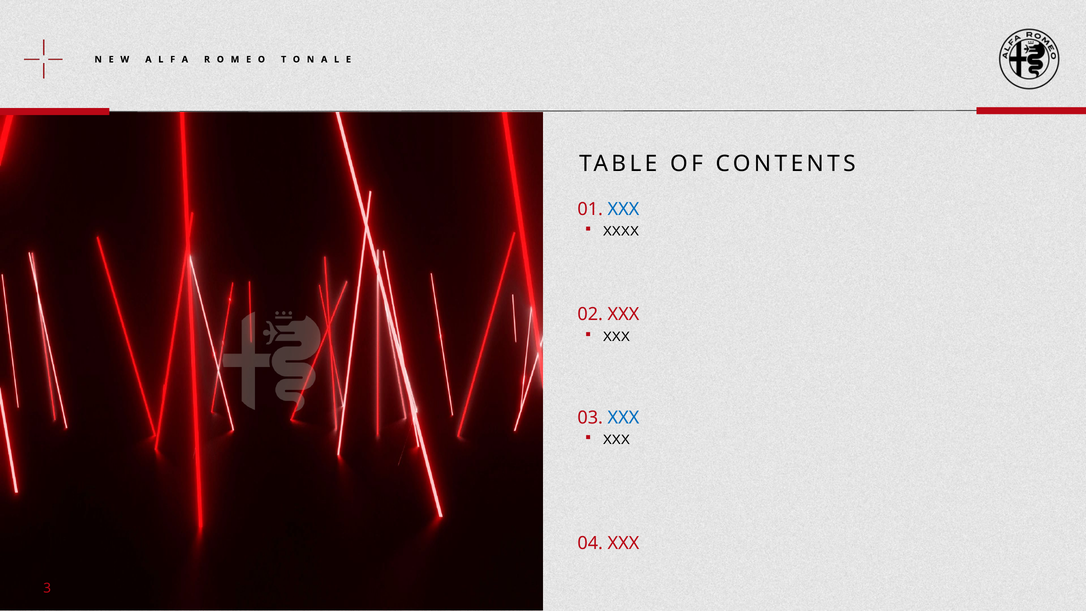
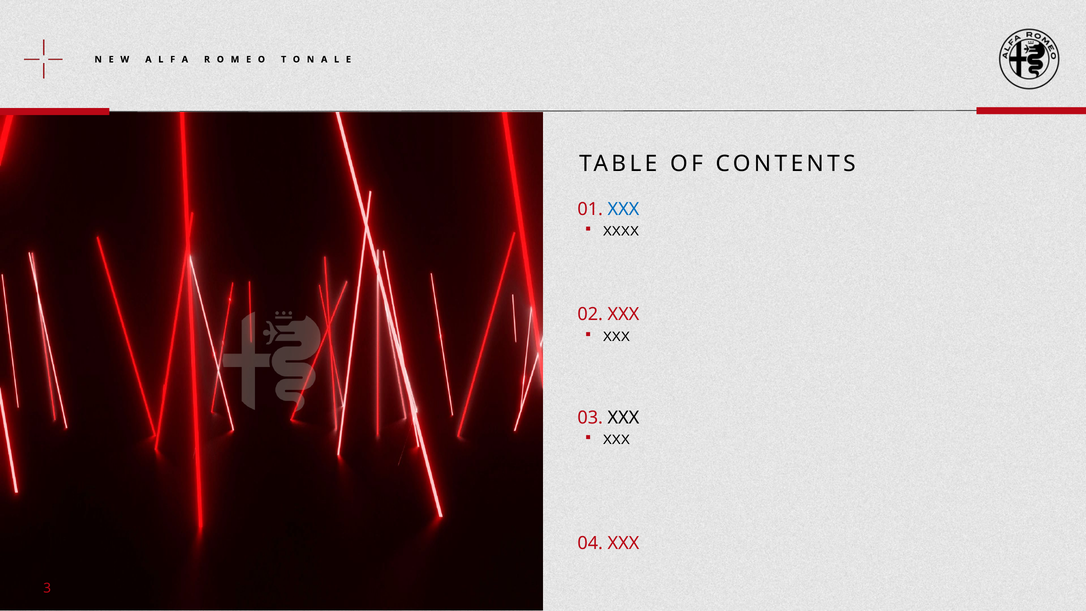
XXX at (623, 418) colour: blue -> black
